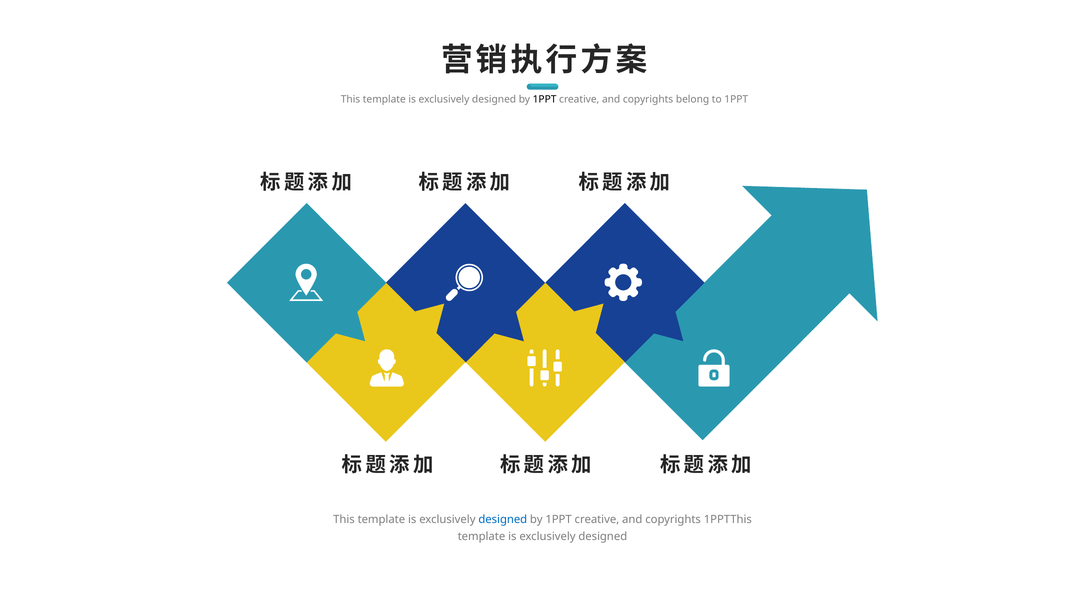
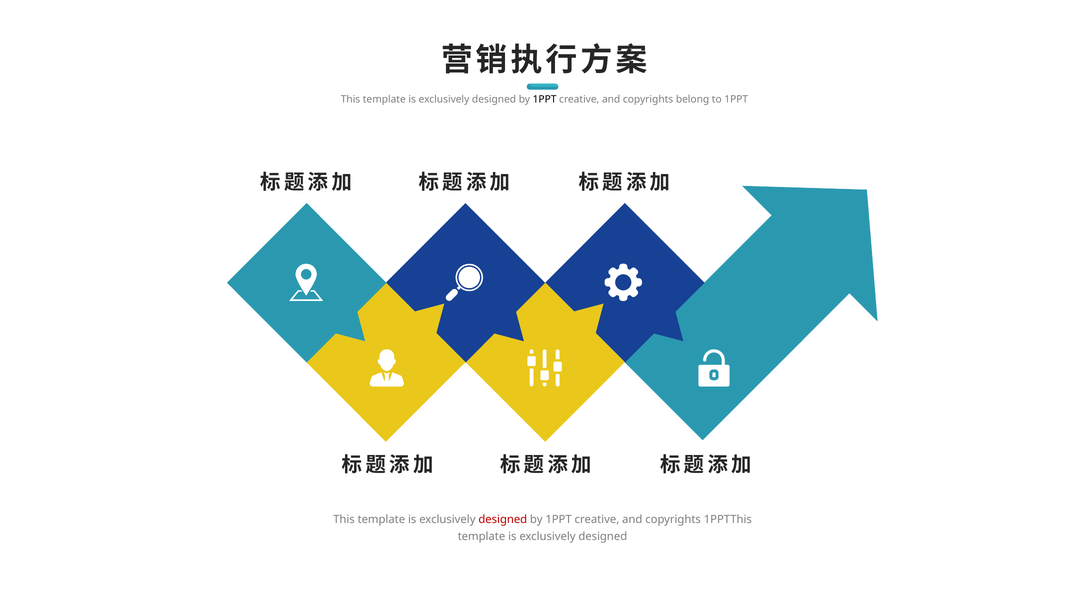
designed at (503, 519) colour: blue -> red
